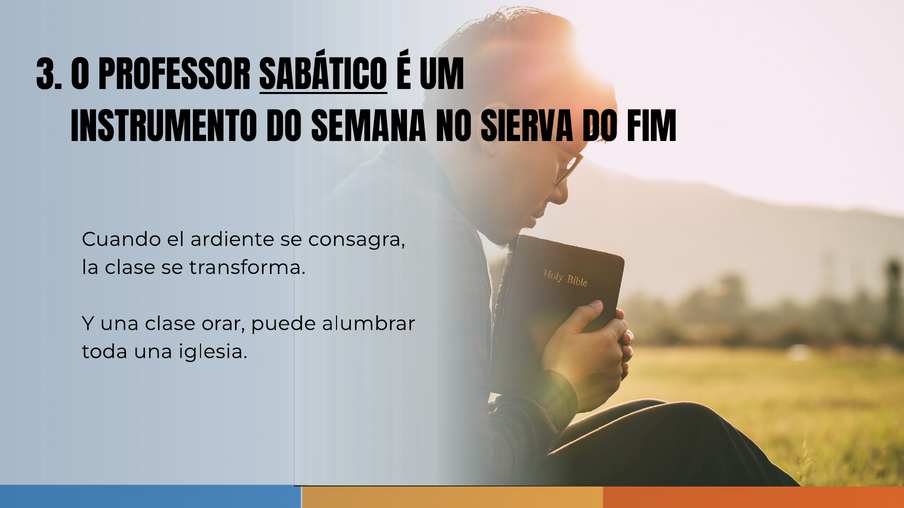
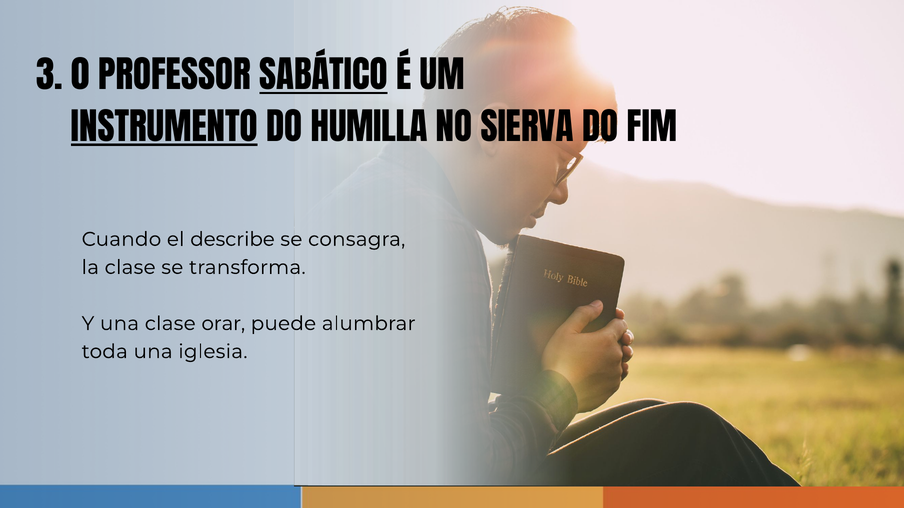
INSTRUMENTO underline: none -> present
SEMANA: SEMANA -> HUMILLA
ardiente: ardiente -> describe
